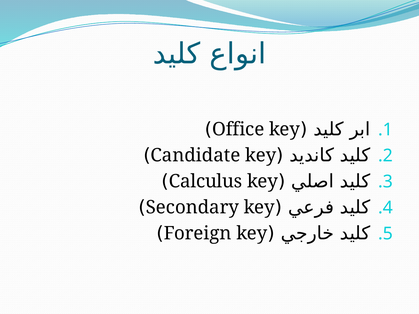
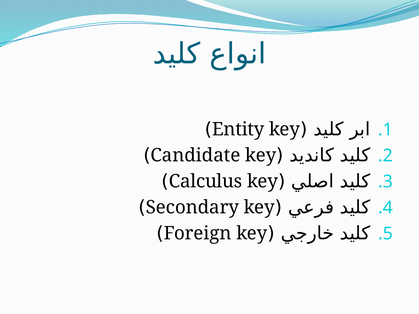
Office: Office -> Entity
